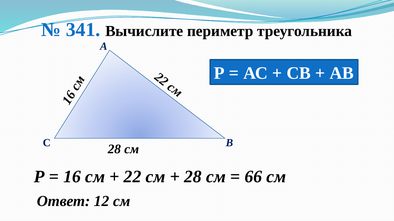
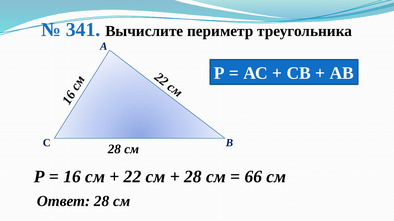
Ответ 12: 12 -> 28
